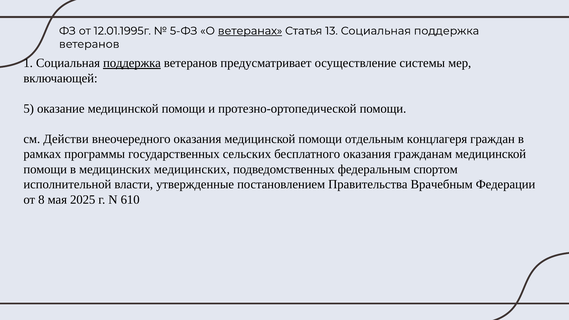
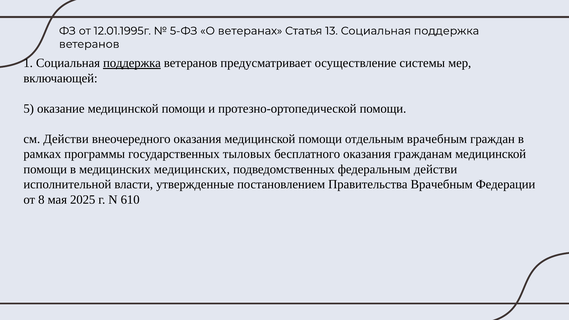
ветеранах underline: present -> none
отдельным концлагеря: концлагеря -> врачебным
сельских: сельских -> тыловых
федеральным спортом: спортом -> действи
